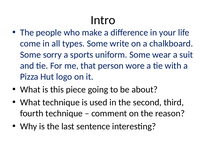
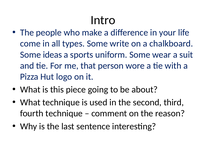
sorry: sorry -> ideas
